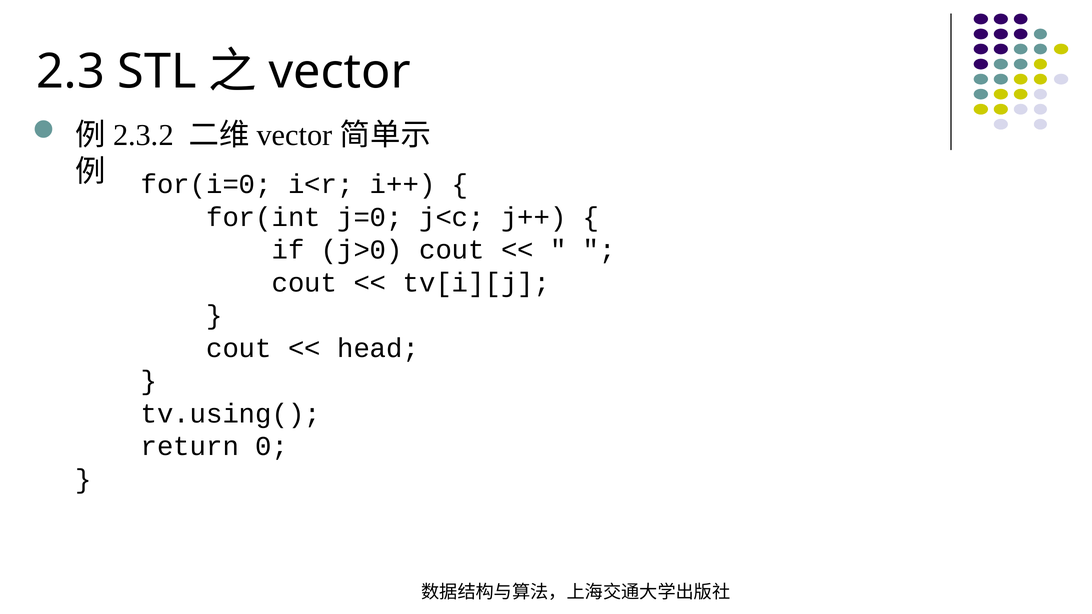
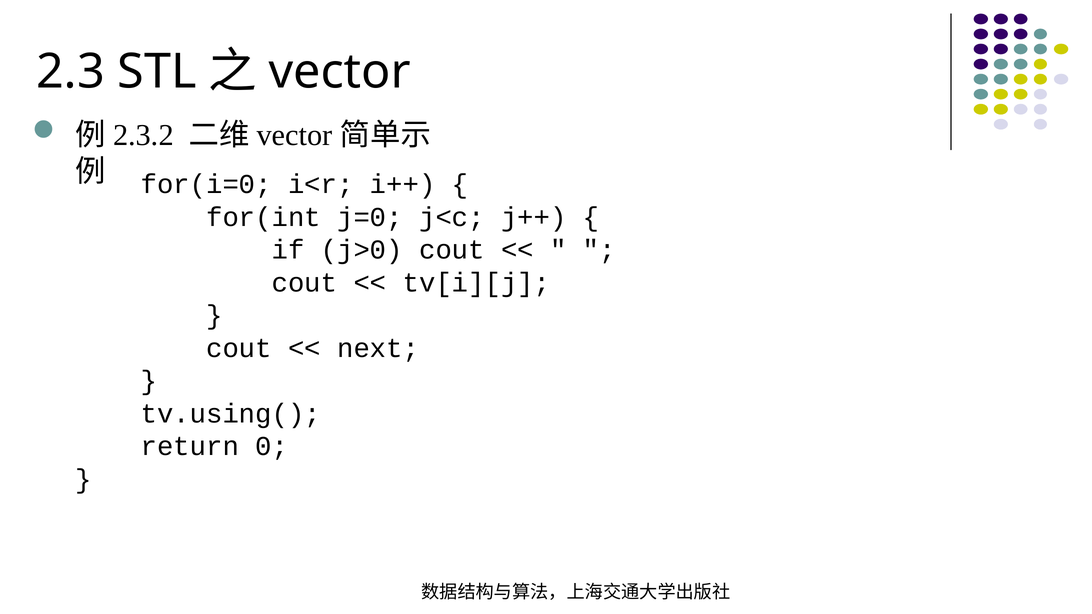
head: head -> next
